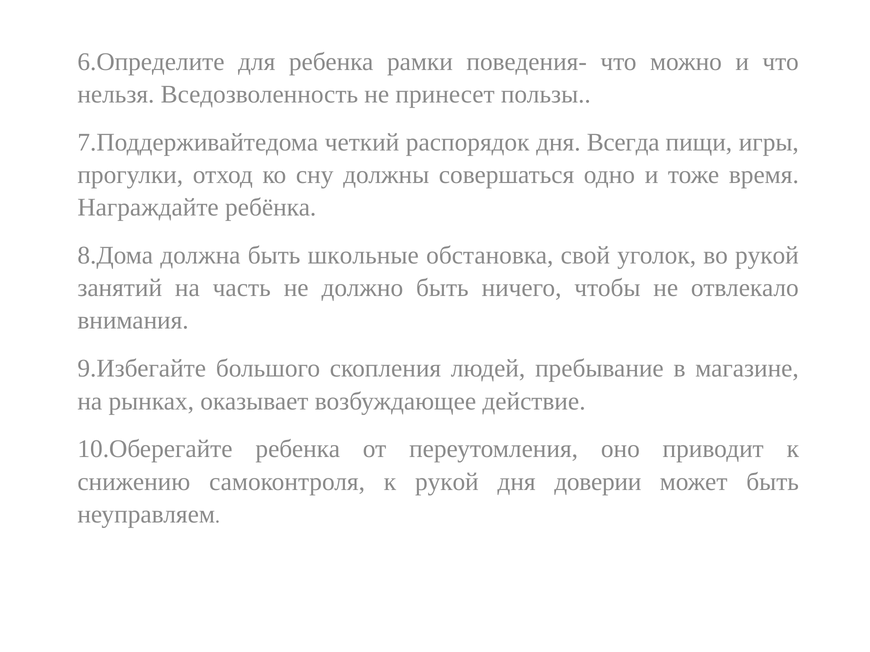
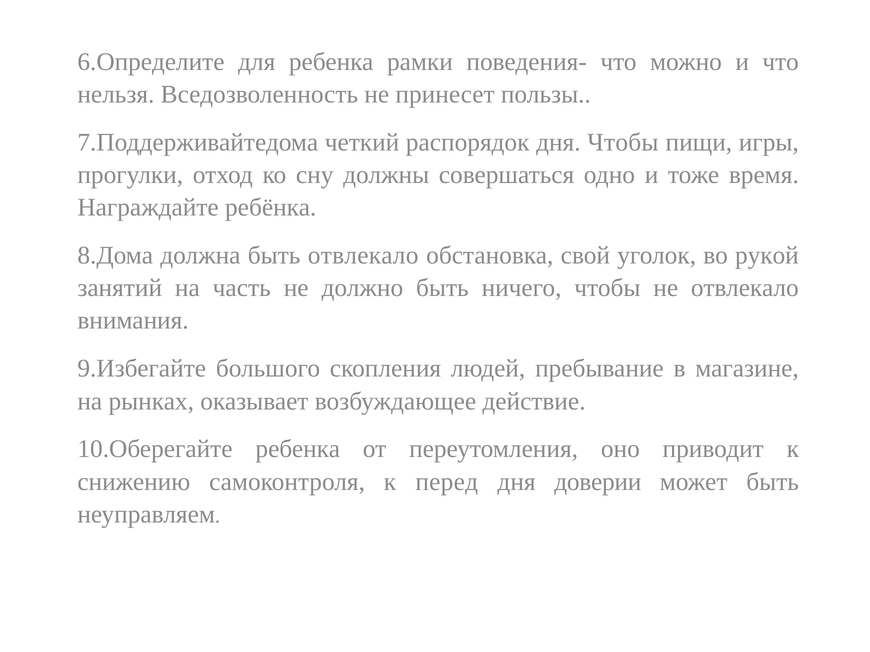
дня Всегда: Всегда -> Чтобы
быть школьные: школьные -> отвлекало
к рукой: рукой -> перед
